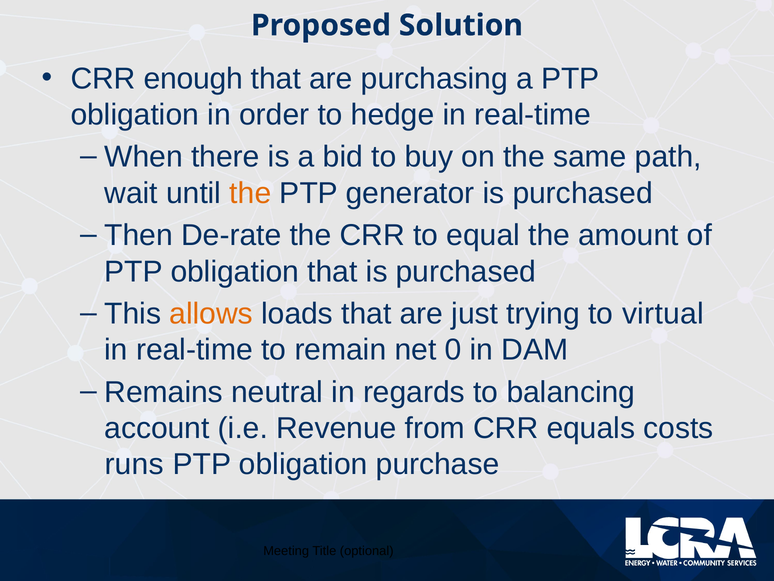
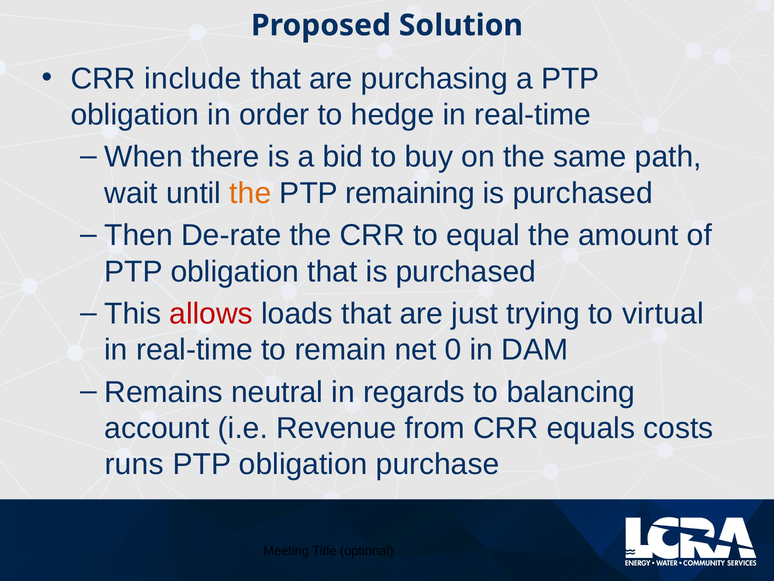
enough: enough -> include
generator: generator -> remaining
allows colour: orange -> red
